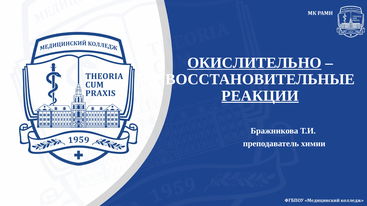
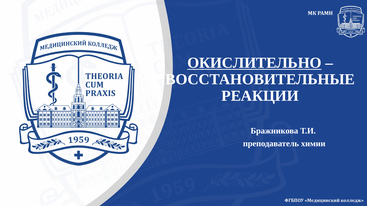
РЕАКЦИИ underline: present -> none
